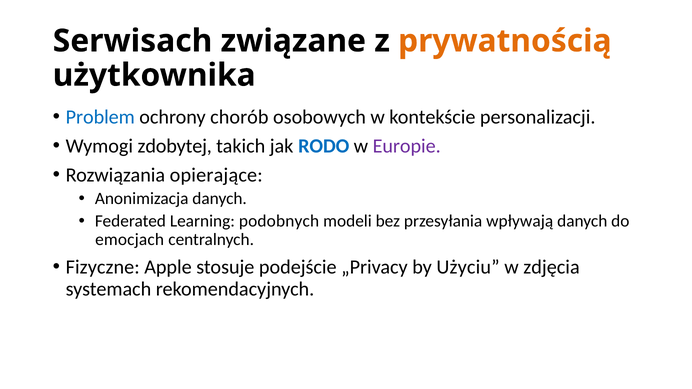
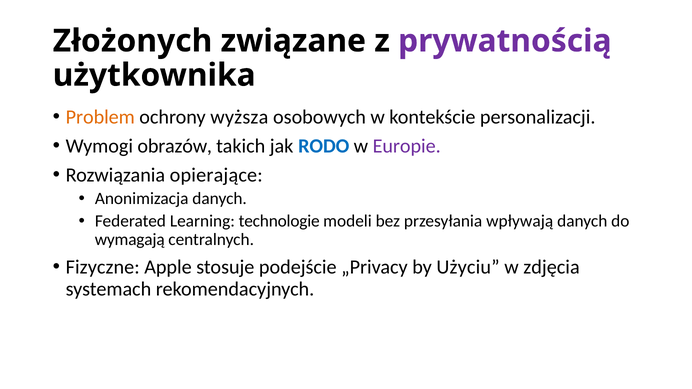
Serwisach: Serwisach -> Złożonych
prywatnością colour: orange -> purple
Problem colour: blue -> orange
chorób: chorób -> wyższa
zdobytej: zdobytej -> obrazów
podobnych: podobnych -> technologie
emocjach: emocjach -> wymagają
